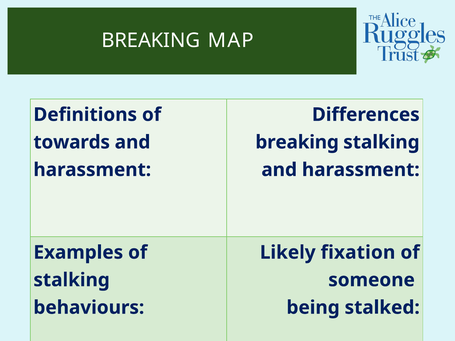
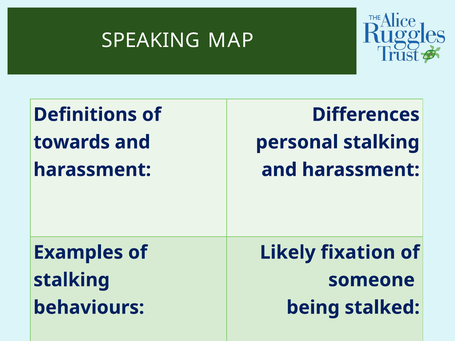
BREAKING at (151, 41): BREAKING -> SPEAKING
breaking at (297, 142): breaking -> personal
